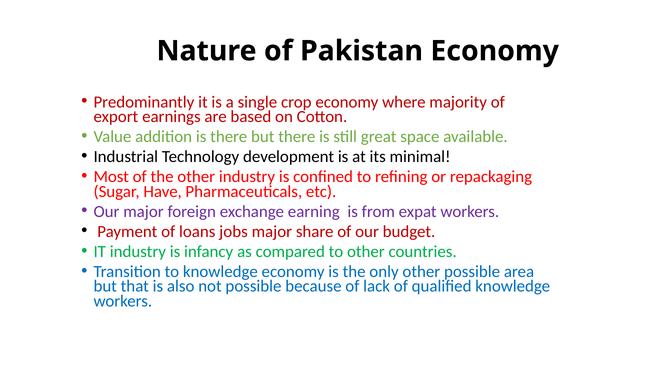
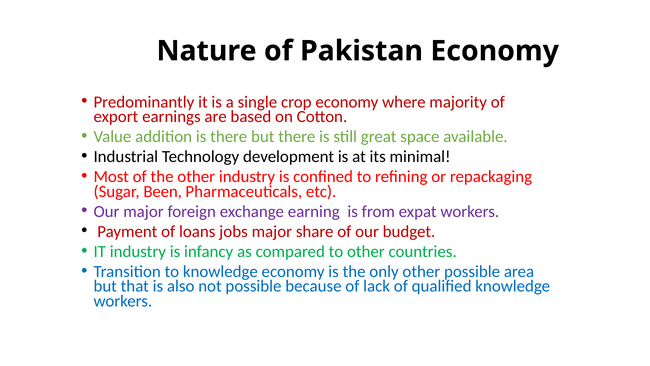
Have: Have -> Been
